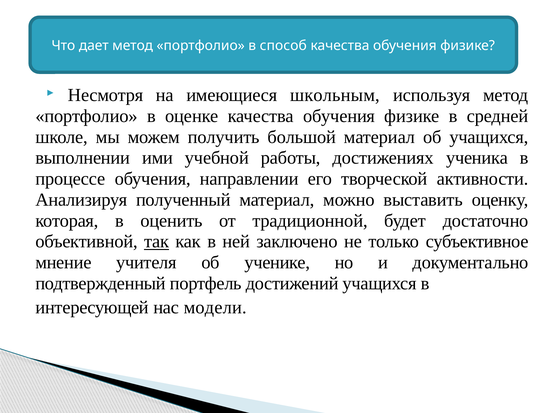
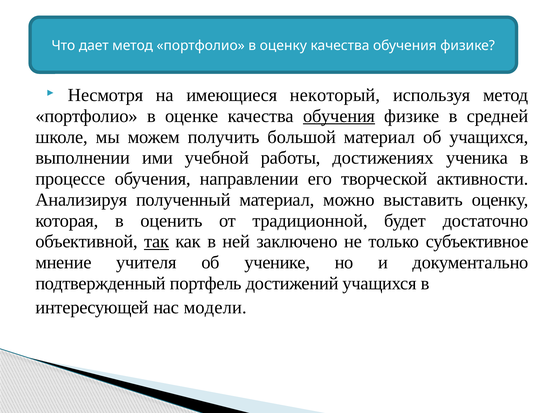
в способ: способ -> оценку
школьным: школьным -> некоторый
обучения at (339, 116) underline: none -> present
